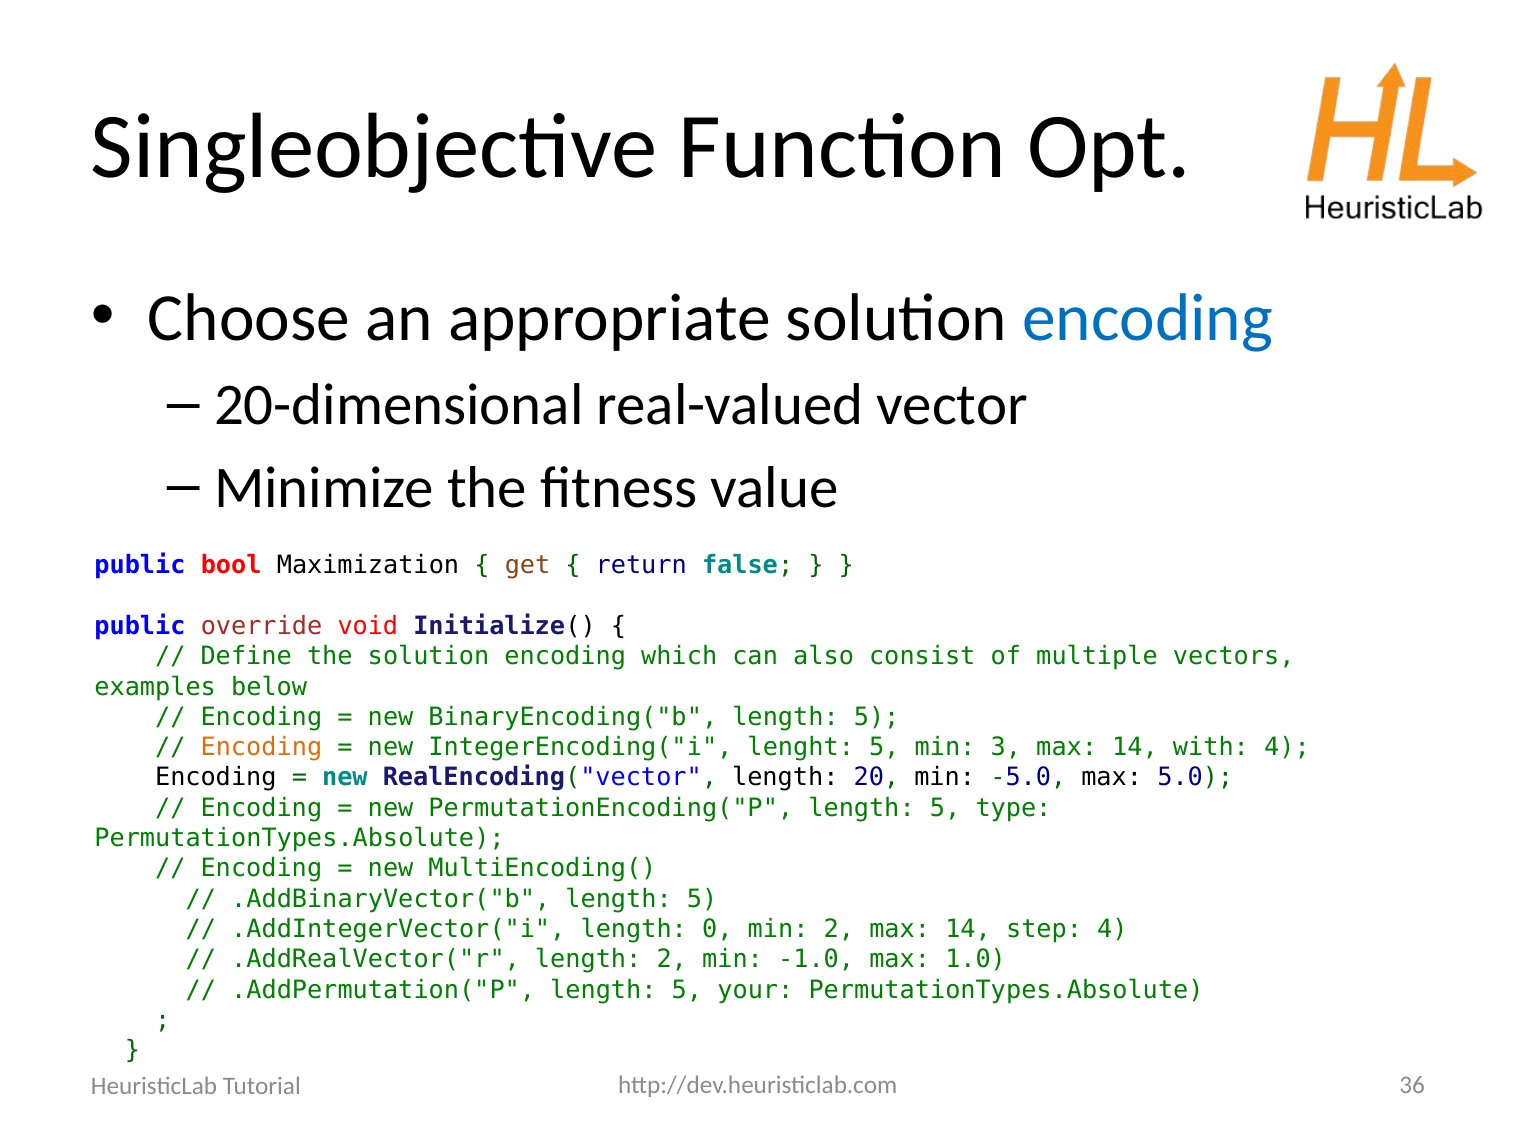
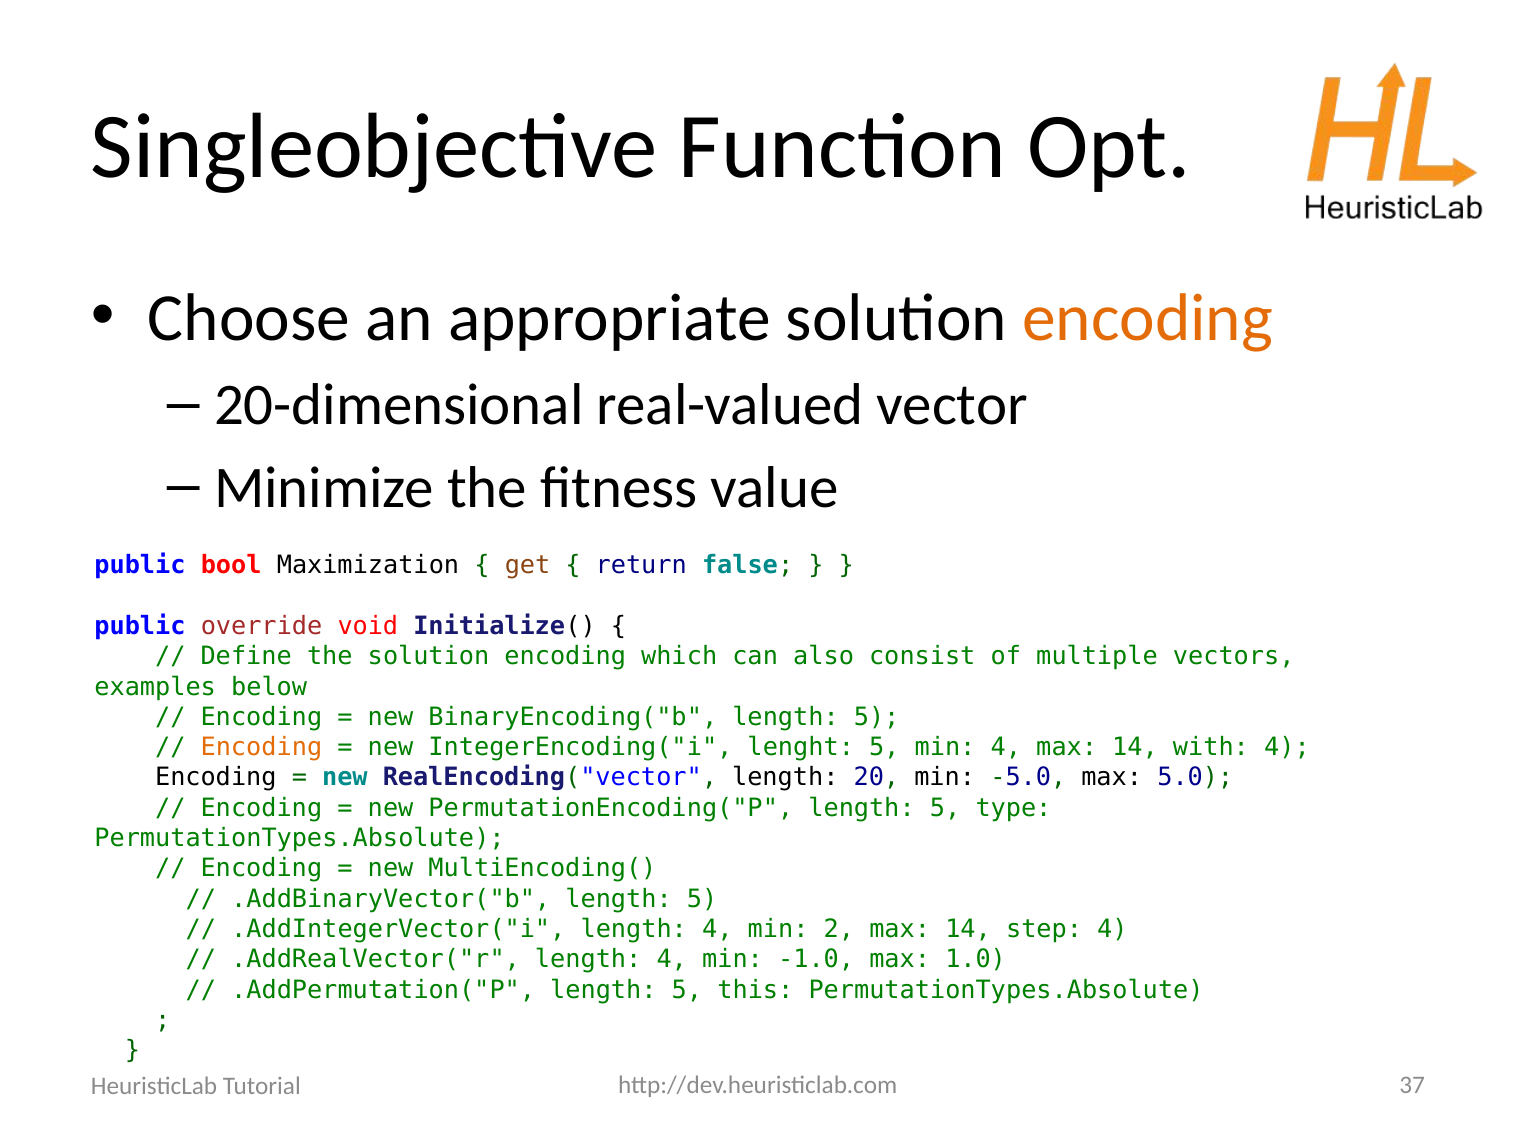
encoding at (1148, 318) colour: blue -> orange
min 3: 3 -> 4
.AddIntegerVector("i length 0: 0 -> 4
.AddRealVector("r length 2: 2 -> 4
your: your -> this
36: 36 -> 37
